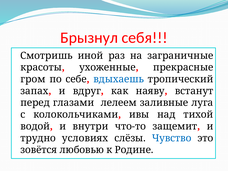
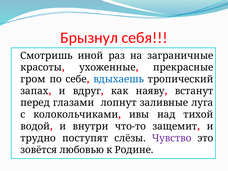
лелеем: лелеем -> лопнут
условиях: условиях -> поступят
Чувство colour: blue -> purple
